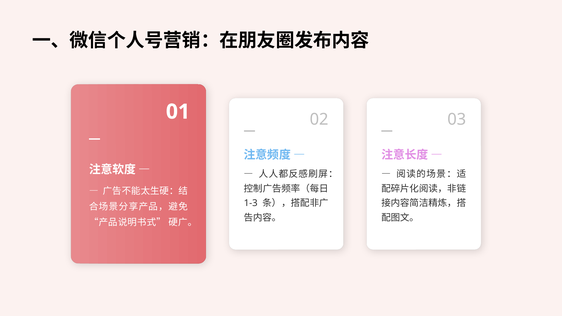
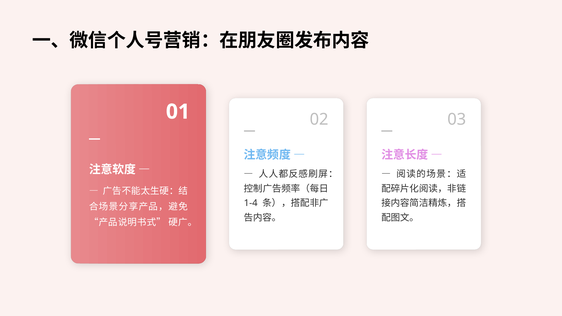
1-3: 1-3 -> 1-4
